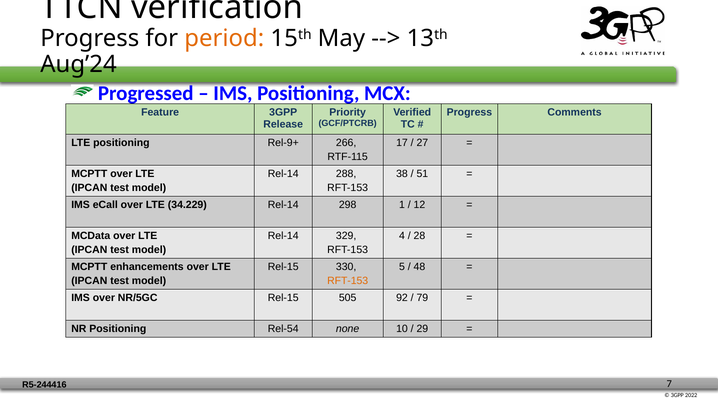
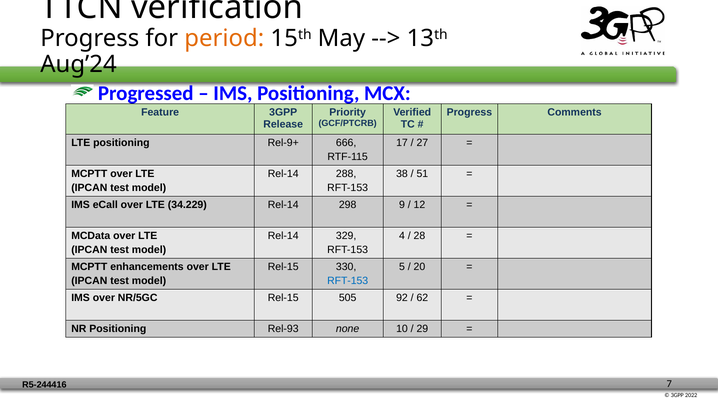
266: 266 -> 666
1: 1 -> 9
48: 48 -> 20
RFT-153 at (348, 281) colour: orange -> blue
79: 79 -> 62
Rel-54: Rel-54 -> Rel-93
